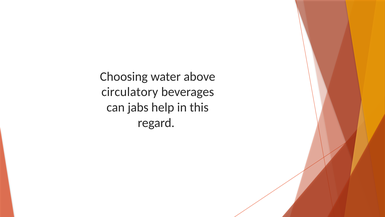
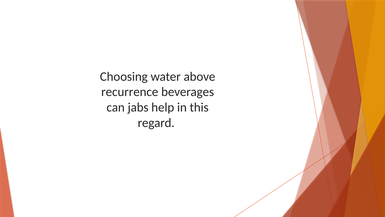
circulatory: circulatory -> recurrence
